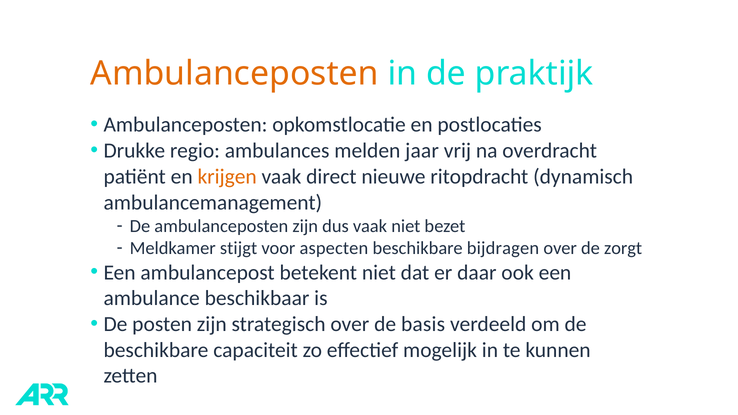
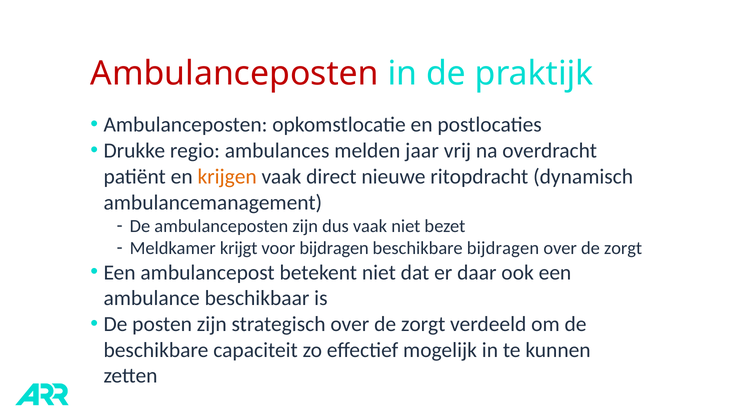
Ambulanceposten at (235, 74) colour: orange -> red
stijgt: stijgt -> krijgt
voor aspecten: aspecten -> bijdragen
strategisch over de basis: basis -> zorgt
